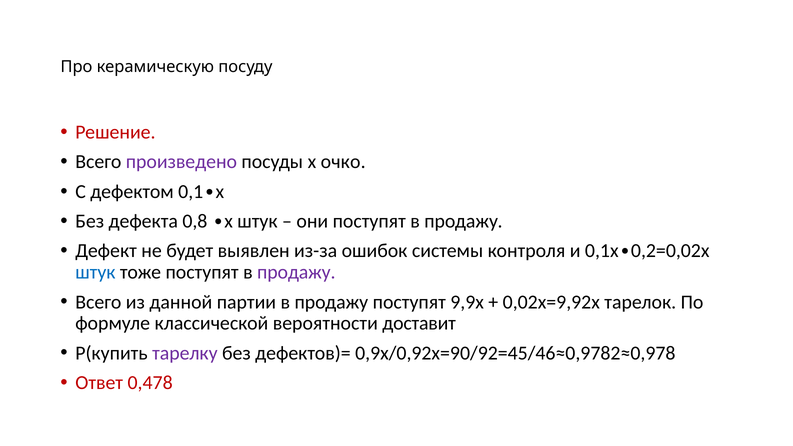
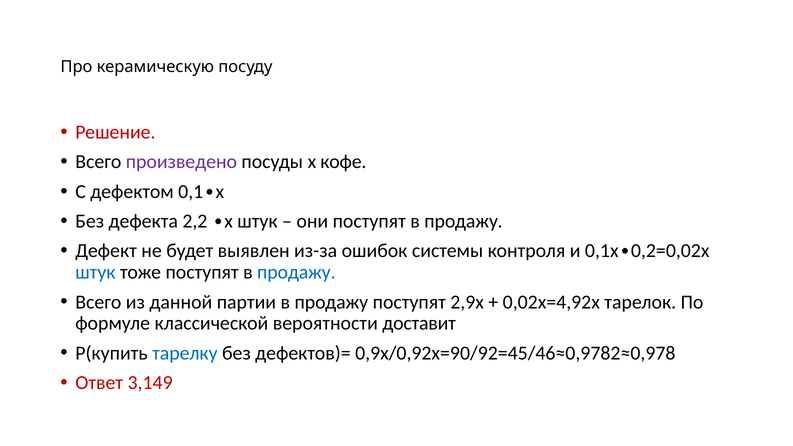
очко: очко -> кофе
0,8: 0,8 -> 2,2
продажу at (296, 272) colour: purple -> blue
9,9х: 9,9х -> 2,9х
0,02х=9,92х: 0,02х=9,92х -> 0,02х=4,92х
тарелку colour: purple -> blue
0,478: 0,478 -> 3,149
